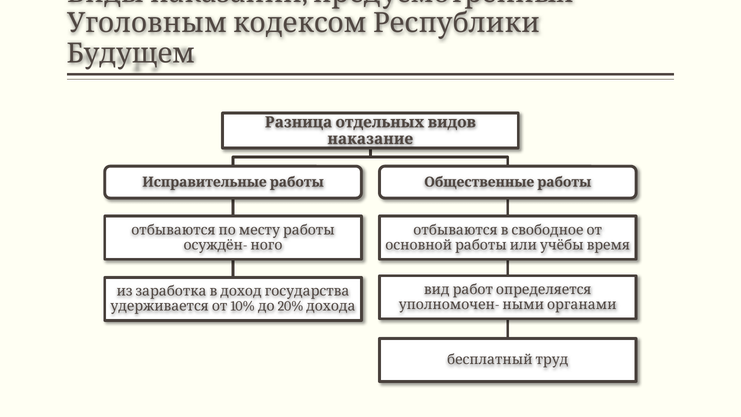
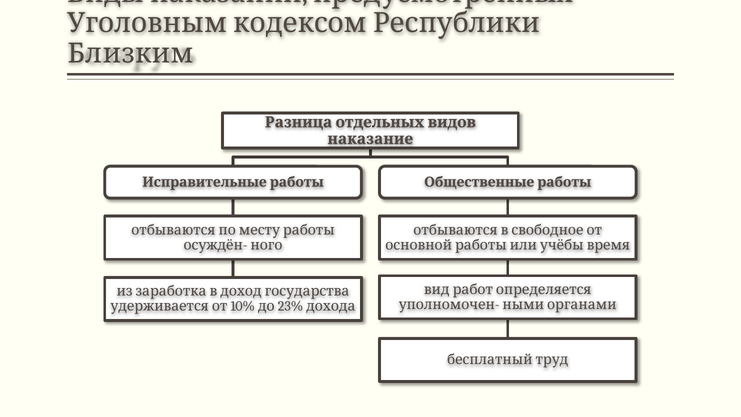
Будущем: Будущем -> Близким
20%: 20% -> 23%
